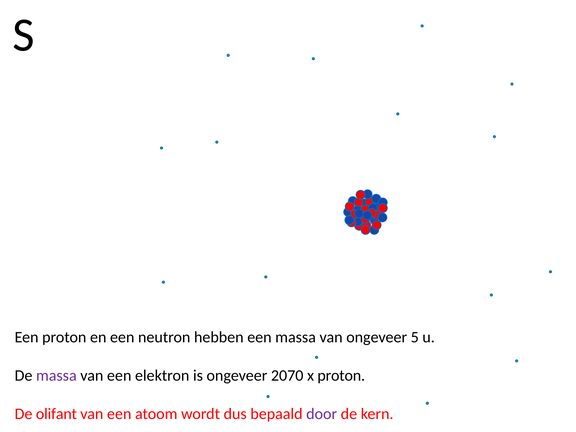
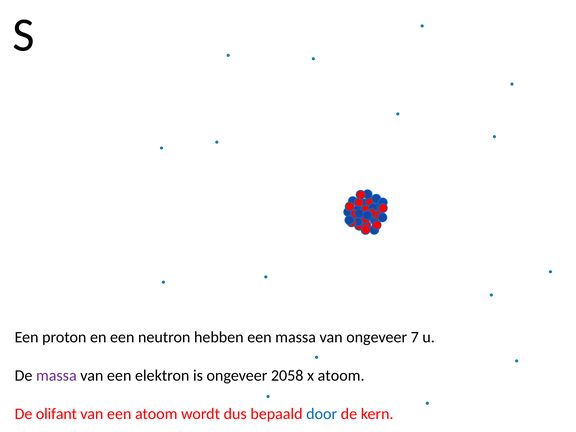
5: 5 -> 7
2070: 2070 -> 2058
x proton: proton -> atoom
door colour: purple -> blue
